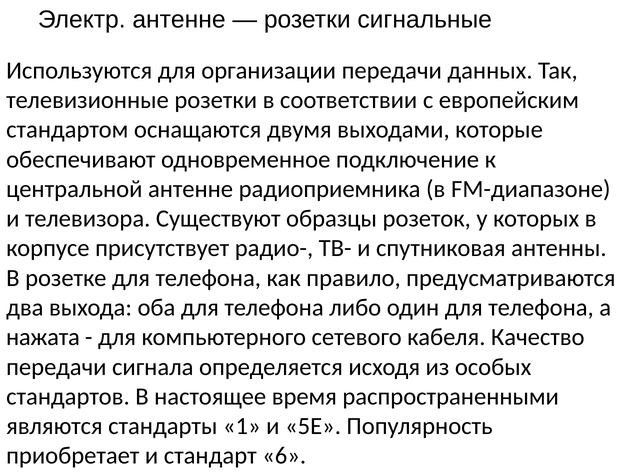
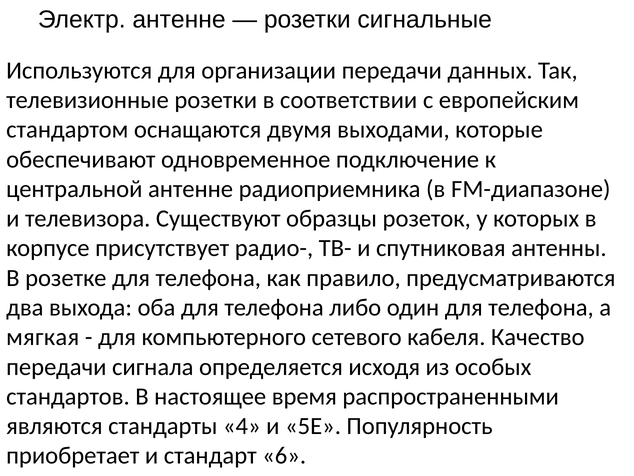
нажата: нажата -> мягкая
1: 1 -> 4
